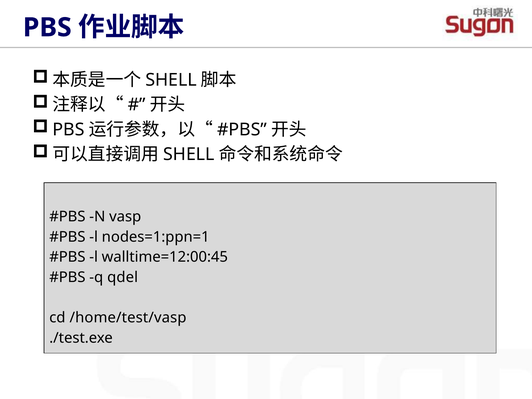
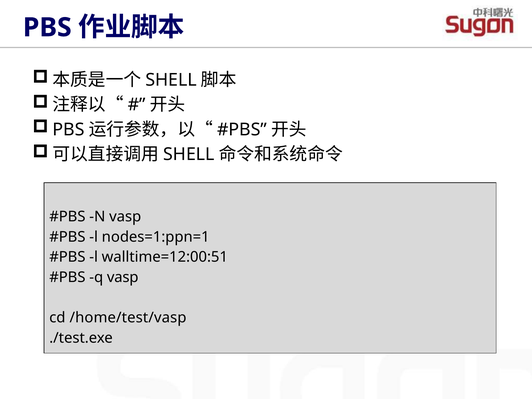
walltime=12:00:45: walltime=12:00:45 -> walltime=12:00:51
q qdel: qdel -> vasp
